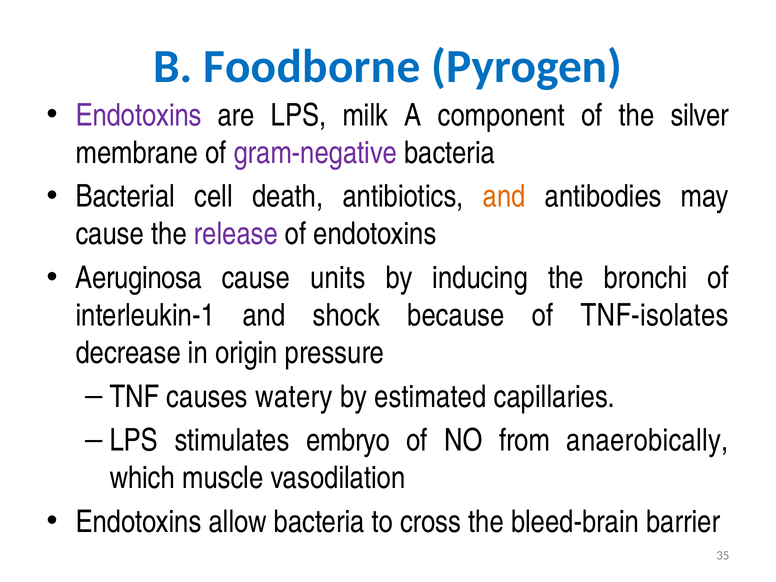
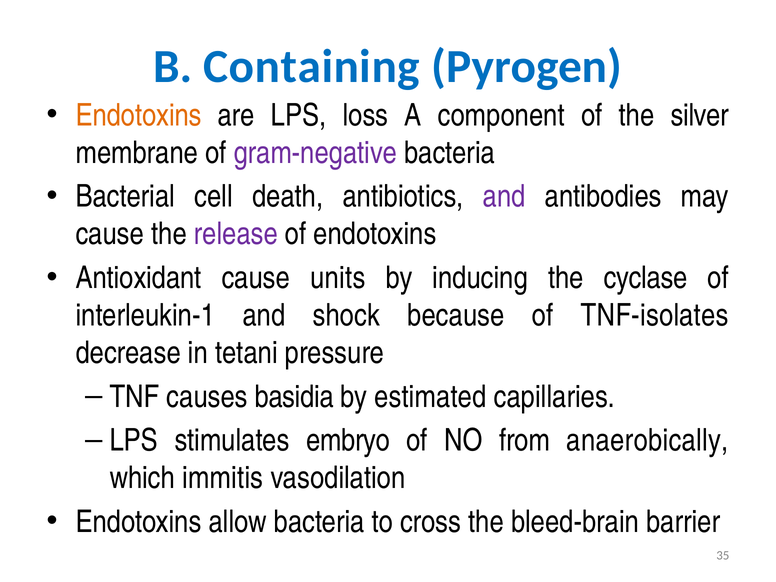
Foodborne: Foodborne -> Containing
Endotoxins at (139, 115) colour: purple -> orange
milk: milk -> loss
and at (504, 197) colour: orange -> purple
Aeruginosa: Aeruginosa -> Antioxidant
bronchi: bronchi -> cyclase
origin: origin -> tetani
watery: watery -> basidia
muscle: muscle -> immitis
